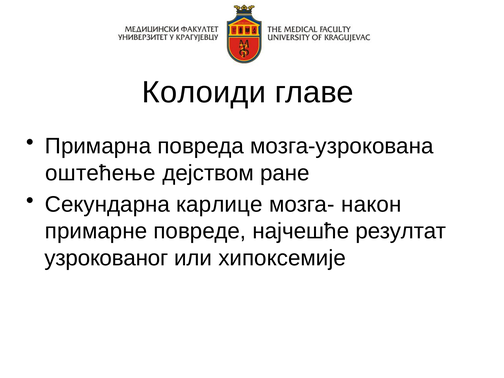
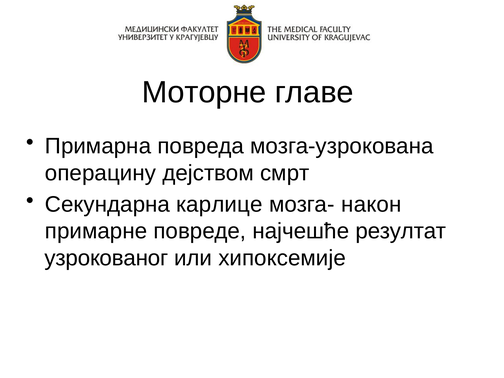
Колоиди: Колоиди -> Моторне
оштећење: оштећење -> операцину
ране: ране -> смрт
